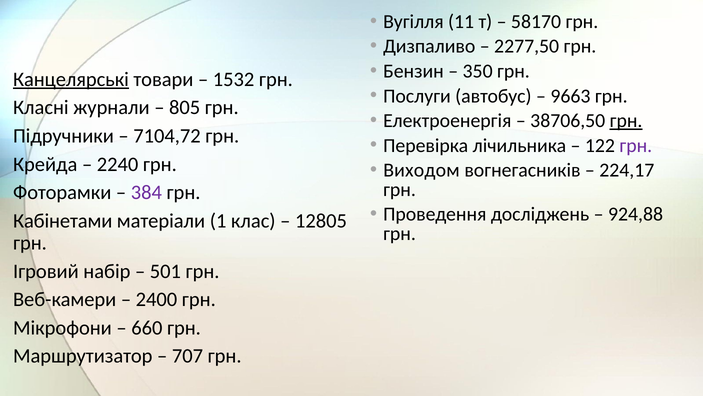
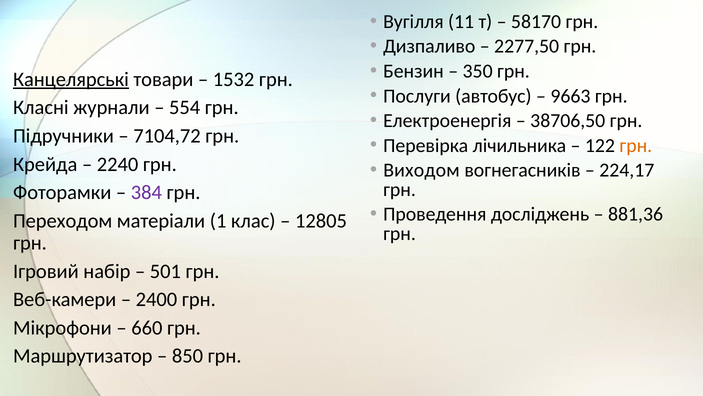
805: 805 -> 554
грн at (626, 121) underline: present -> none
грн at (636, 145) colour: purple -> orange
924,88: 924,88 -> 881,36
Кабінетами: Кабінетами -> Переходом
707: 707 -> 850
